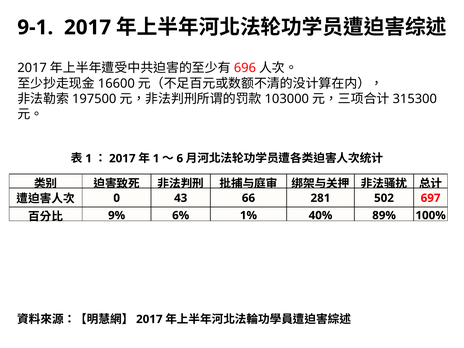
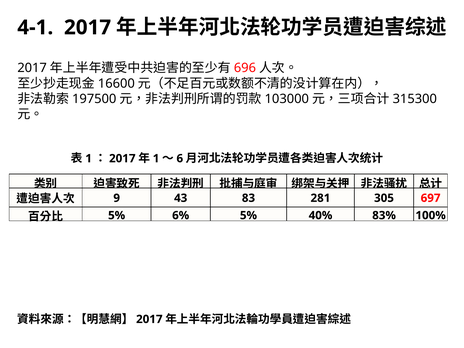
9-1: 9-1 -> 4-1
0: 0 -> 9
66: 66 -> 83
502: 502 -> 305
9% at (117, 215): 9% -> 5%
6% 1%: 1% -> 5%
89%: 89% -> 83%
